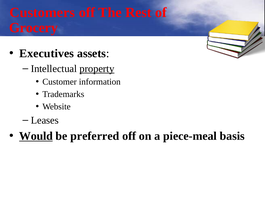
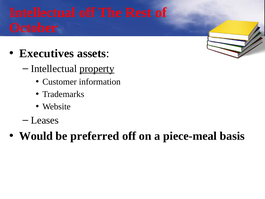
Customers at (42, 13): Customers -> Intellectual
Grocery: Grocery -> October
Would underline: present -> none
